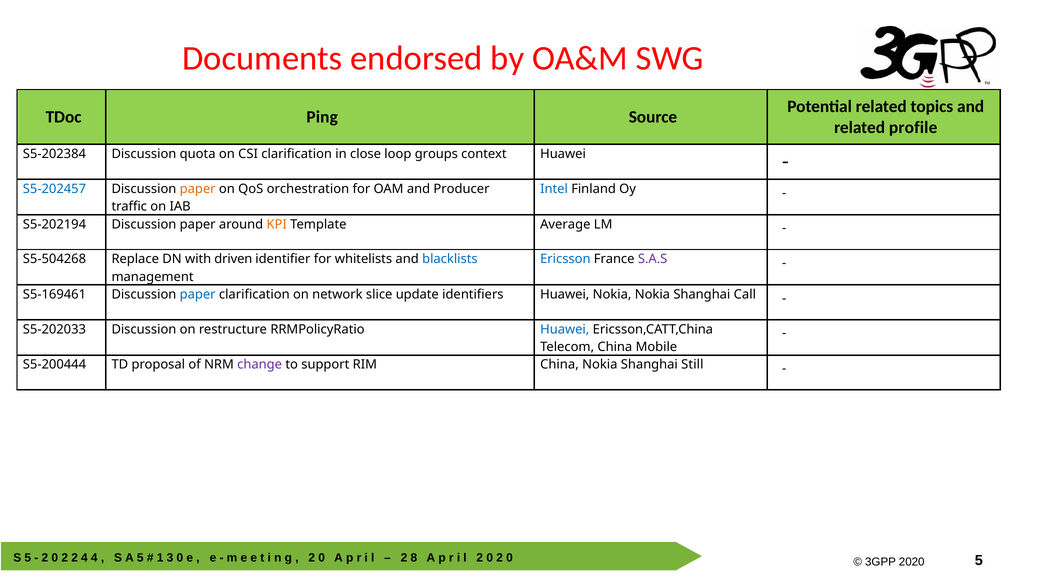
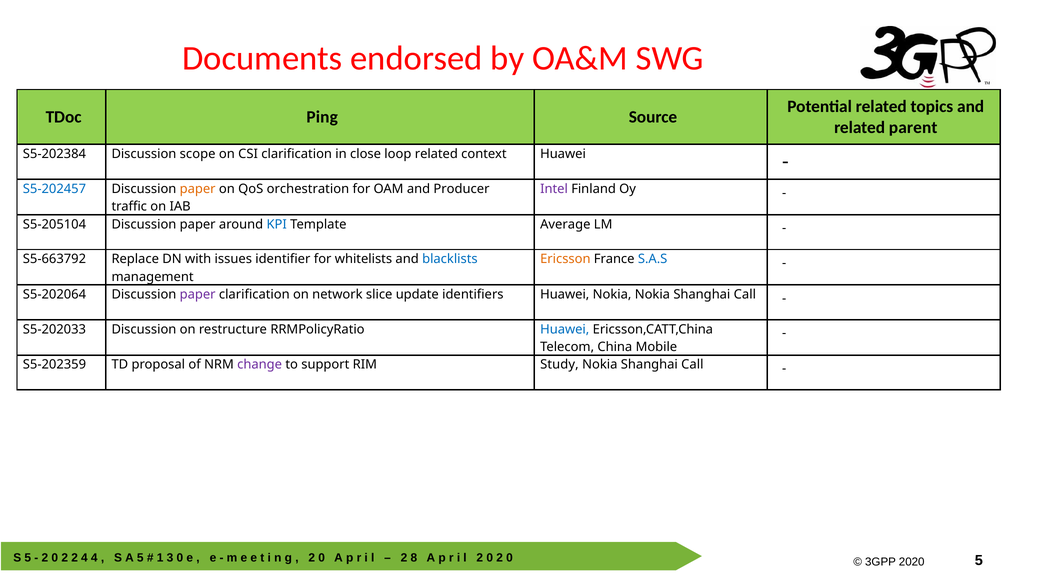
profile: profile -> parent
quota: quota -> scope
loop groups: groups -> related
Intel colour: blue -> purple
S5-202194: S5-202194 -> S5-205104
KPI colour: orange -> blue
S5-504268: S5-504268 -> S5-663792
driven: driven -> issues
Ericsson colour: blue -> orange
S.A.S colour: purple -> blue
S5-169461: S5-169461 -> S5-202064
paper at (198, 295) colour: blue -> purple
S5-200444: S5-200444 -> S5-202359
RIM China: China -> Study
Still at (692, 365): Still -> Call
